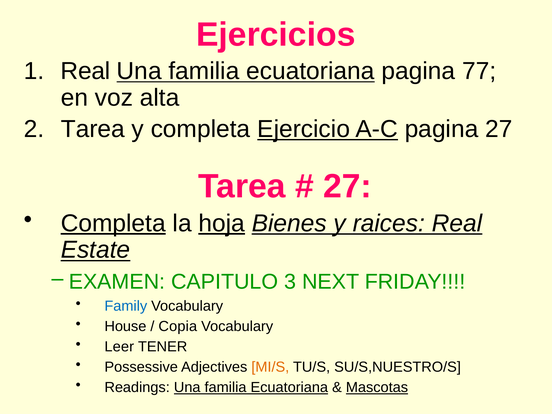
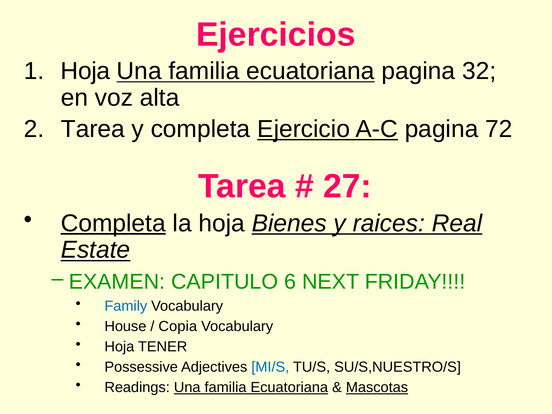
Real at (85, 71): Real -> Hoja
77: 77 -> 32
pagina 27: 27 -> 72
hoja at (222, 223) underline: present -> none
3: 3 -> 6
Leer at (119, 347): Leer -> Hoja
MI/S colour: orange -> blue
